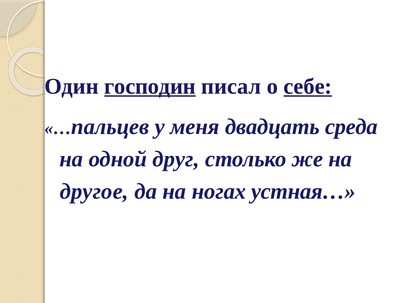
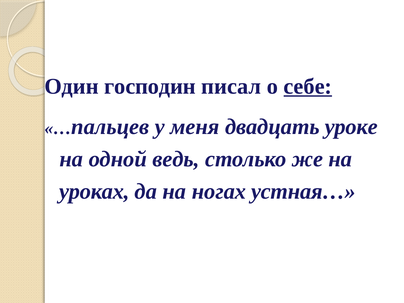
господин underline: present -> none
среда: среда -> уроке
друг: друг -> ведь
другое: другое -> уроках
